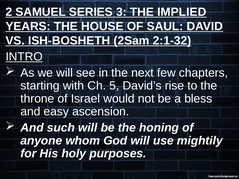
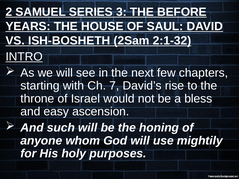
IMPLIED: IMPLIED -> BEFORE
5: 5 -> 7
